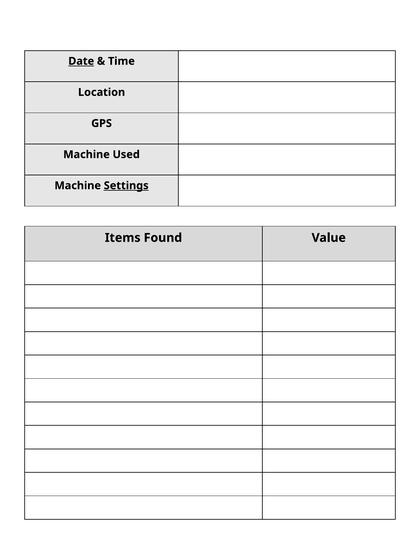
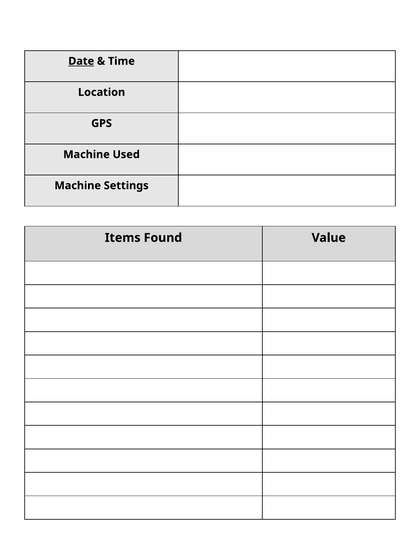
Settings underline: present -> none
